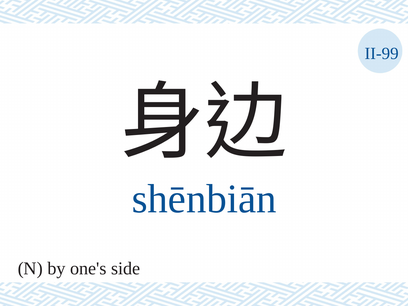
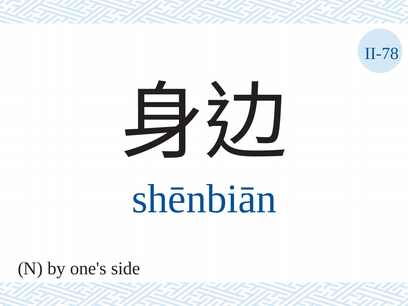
II-99: II-99 -> II-78
